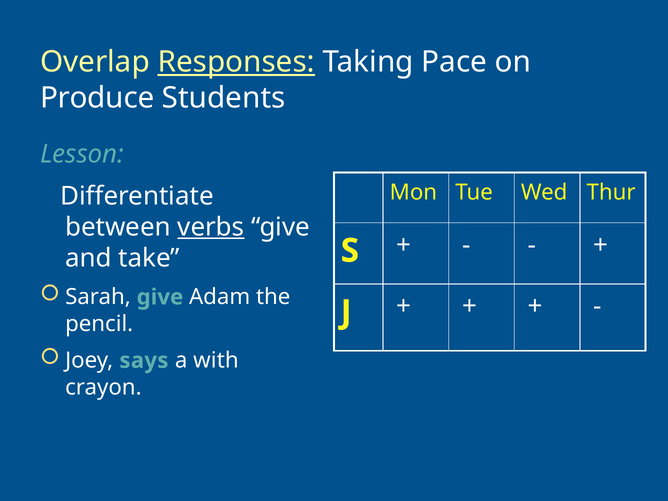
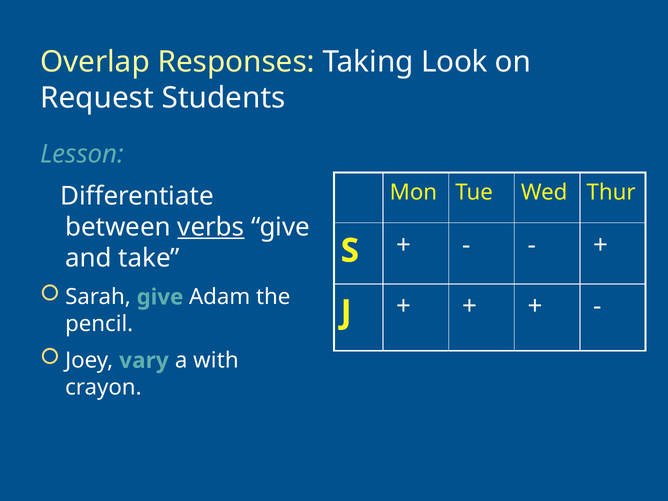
Responses underline: present -> none
Pace: Pace -> Look
Produce: Produce -> Request
says: says -> vary
